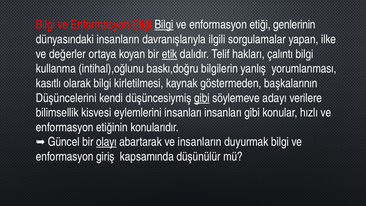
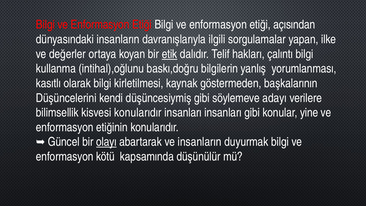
Bilgi at (164, 25) underline: present -> none
genlerinin: genlerinin -> açısından
gibi at (202, 98) underline: present -> none
kisvesi eylemlerini: eylemlerini -> konularıdır
hızlı: hızlı -> yine
giriş: giriş -> kötü
